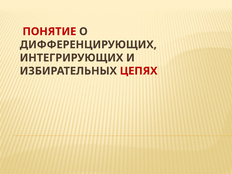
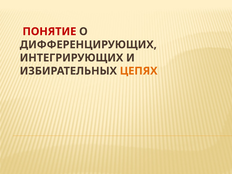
ЦЕПЯХ colour: red -> orange
